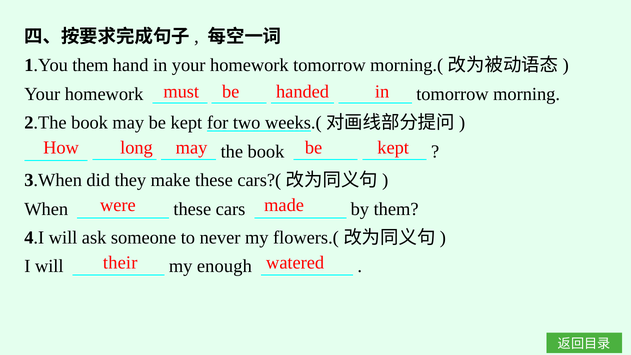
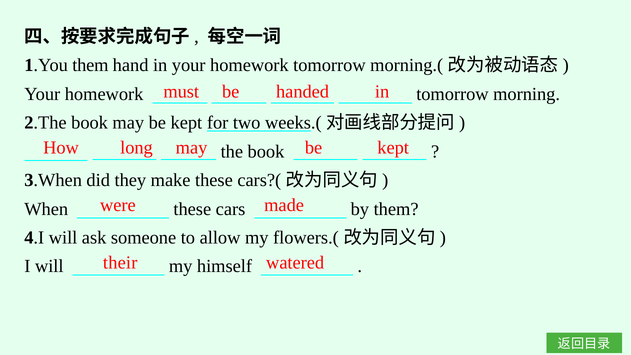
never: never -> allow
enough: enough -> himself
